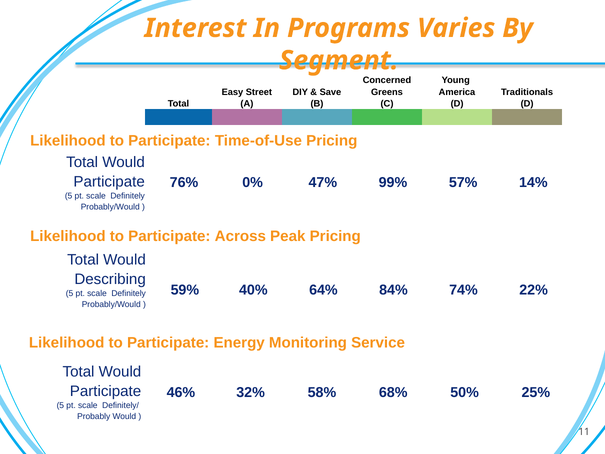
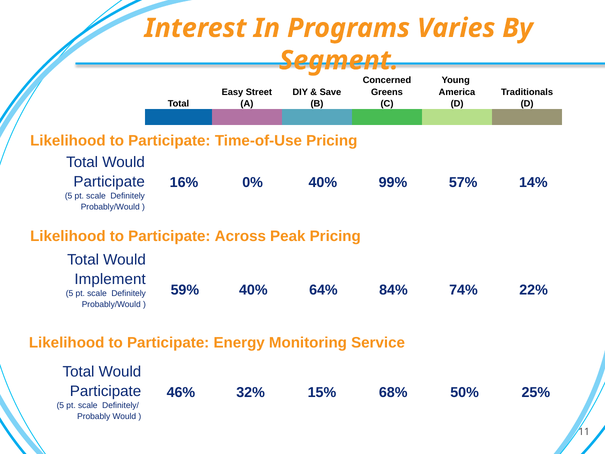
76%: 76% -> 16%
0% 47%: 47% -> 40%
Describing: Describing -> Implement
58%: 58% -> 15%
